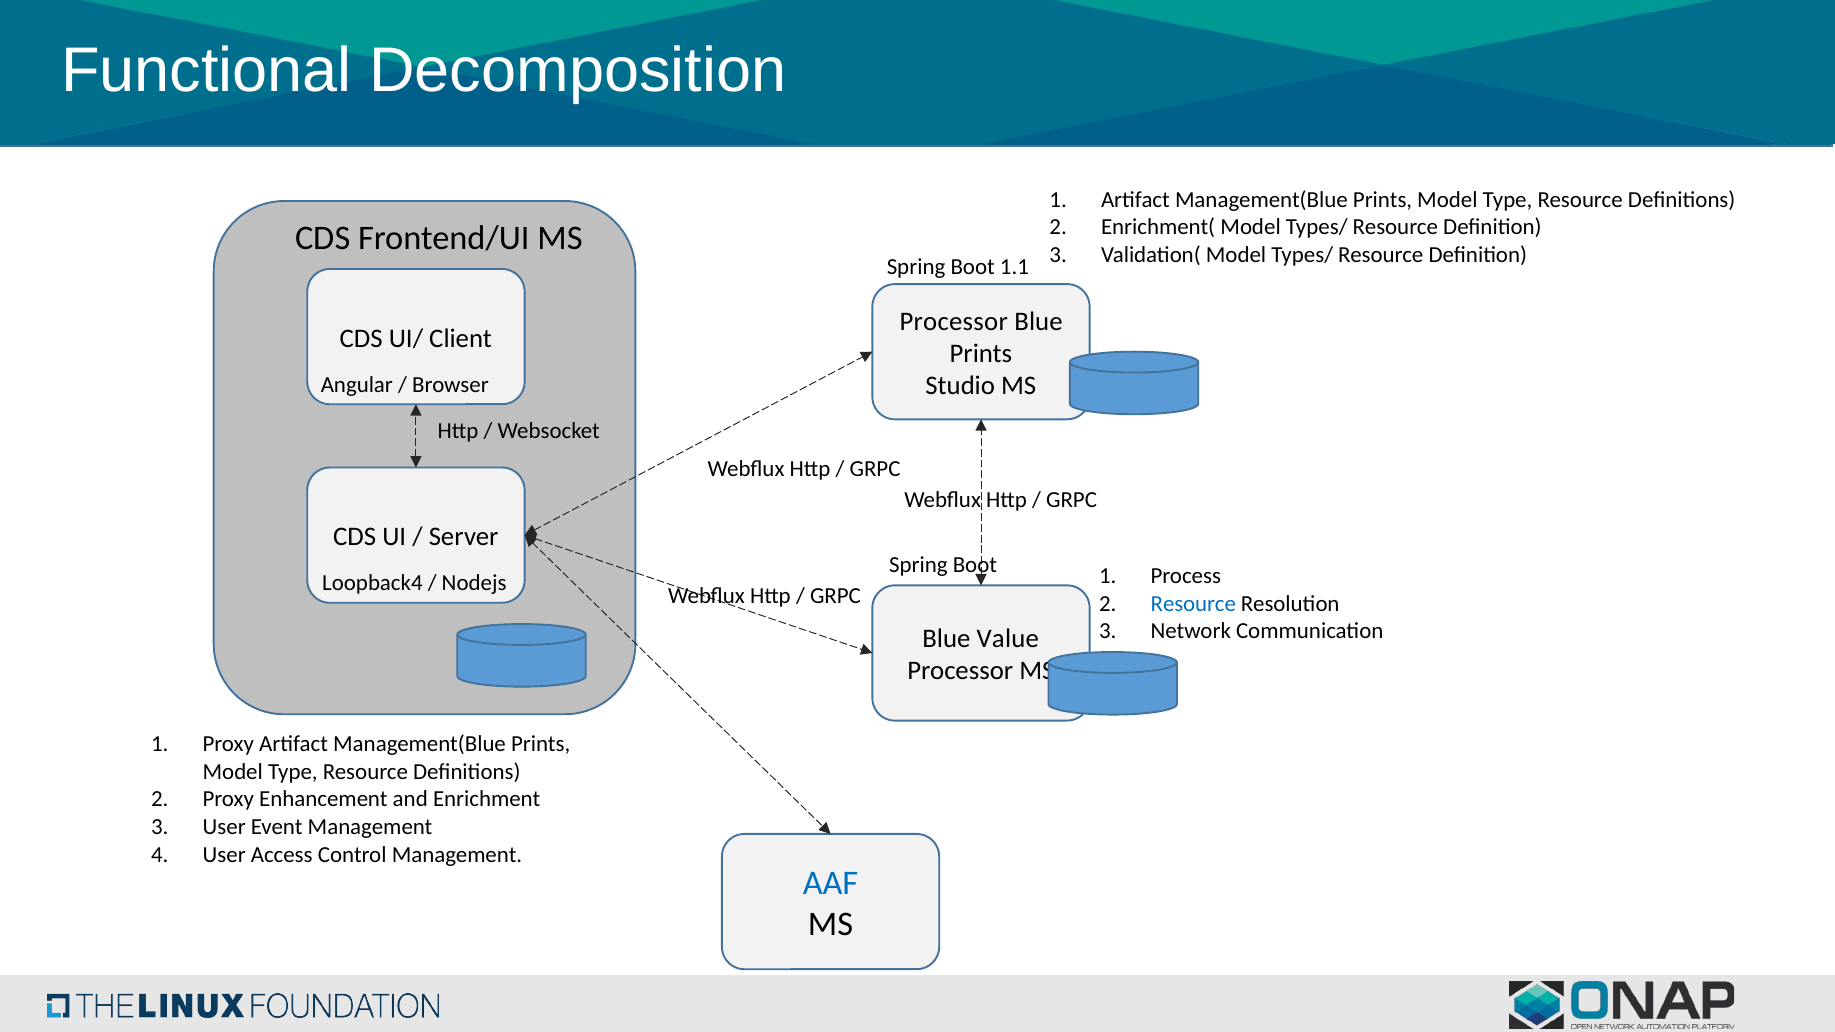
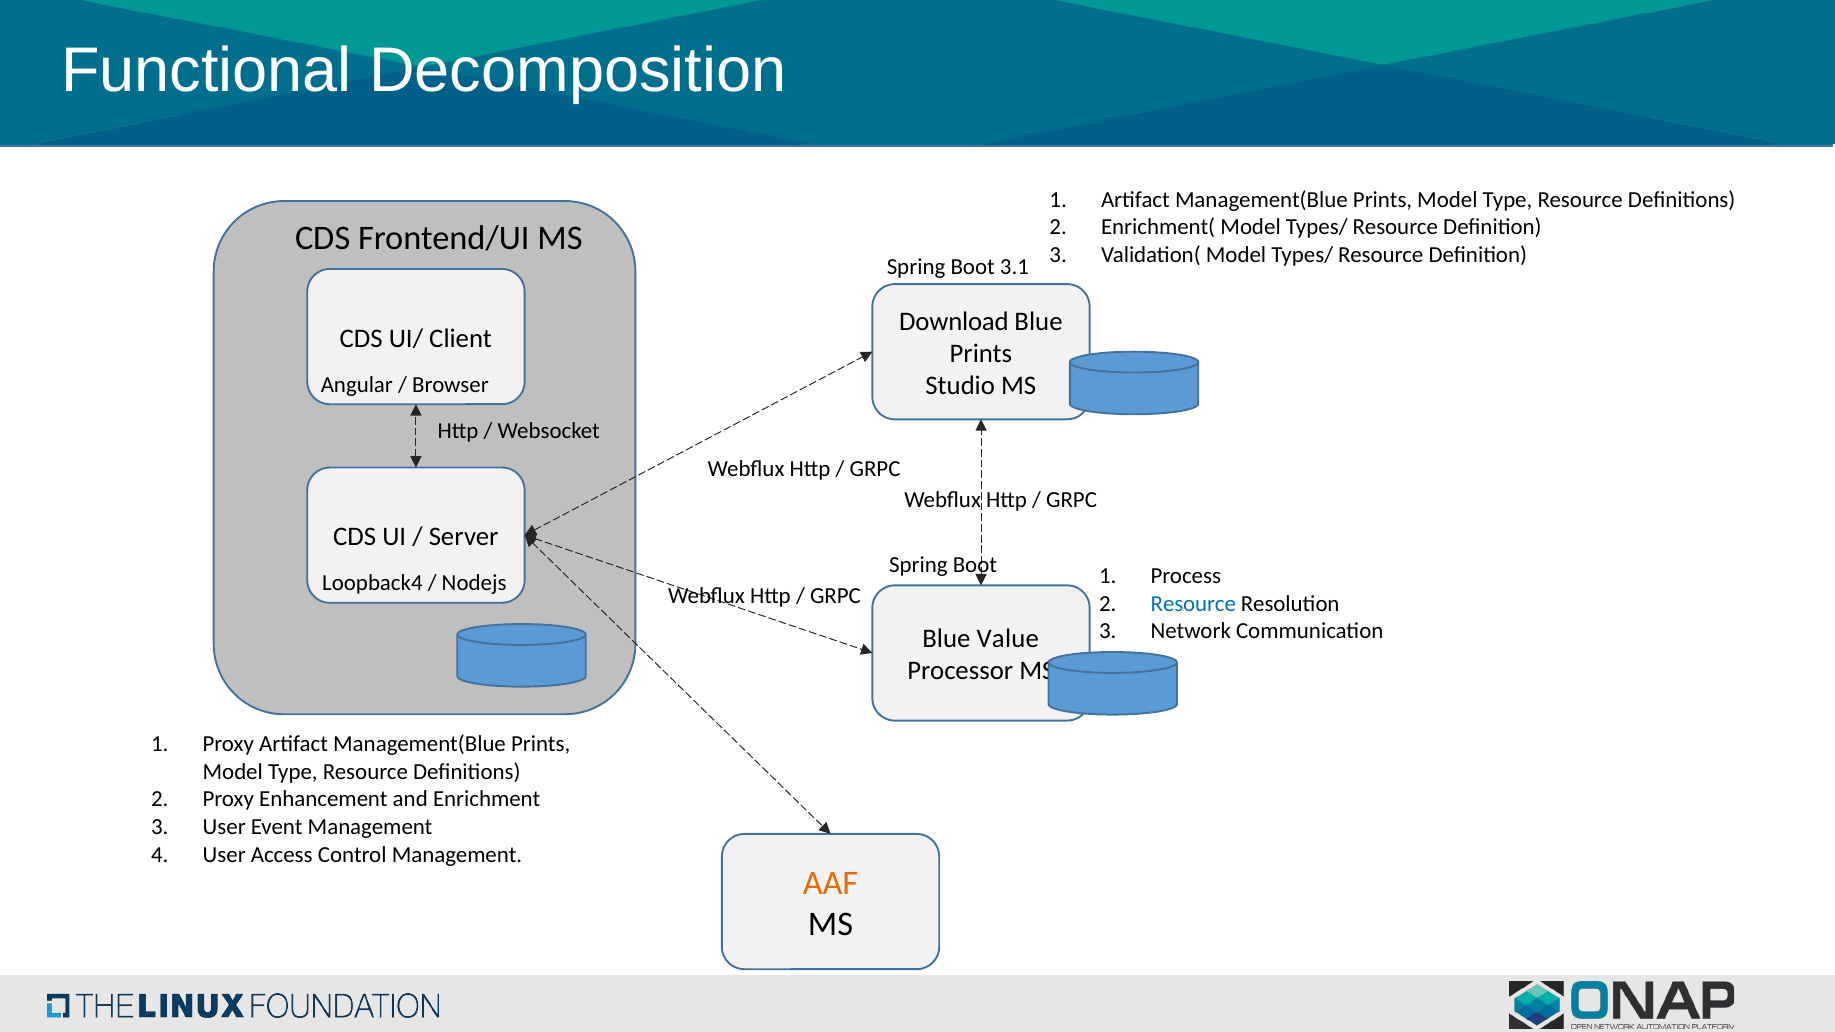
1.1: 1.1 -> 3.1
Processor at (954, 321): Processor -> Download
AAF colour: blue -> orange
